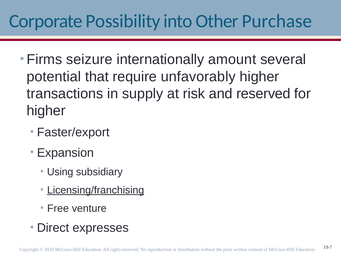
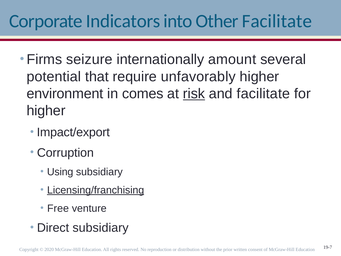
Possibility: Possibility -> Indicators
Other Purchase: Purchase -> Facilitate
transactions: transactions -> environment
supply: supply -> comes
risk underline: none -> present
and reserved: reserved -> facilitate
Faster/export: Faster/export -> Impact/export
Expansion: Expansion -> Corruption
Direct expresses: expresses -> subsidiary
